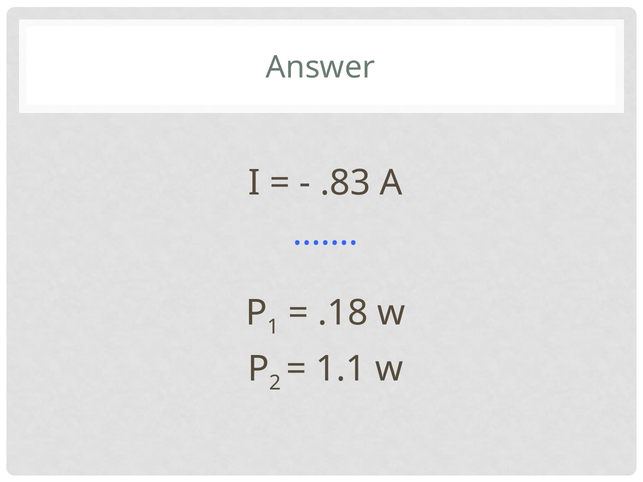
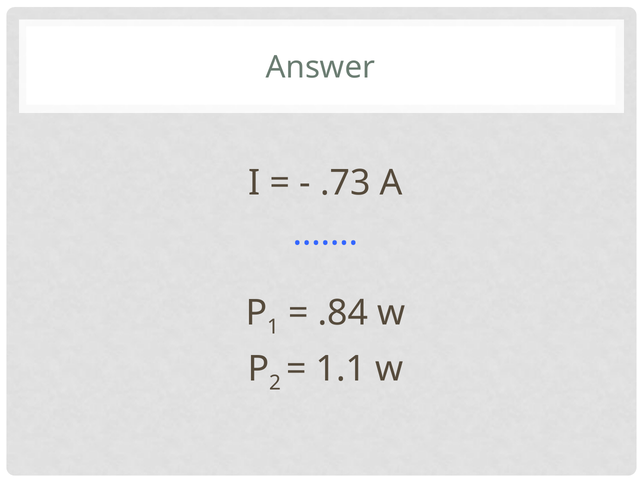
.83: .83 -> .73
.18: .18 -> .84
